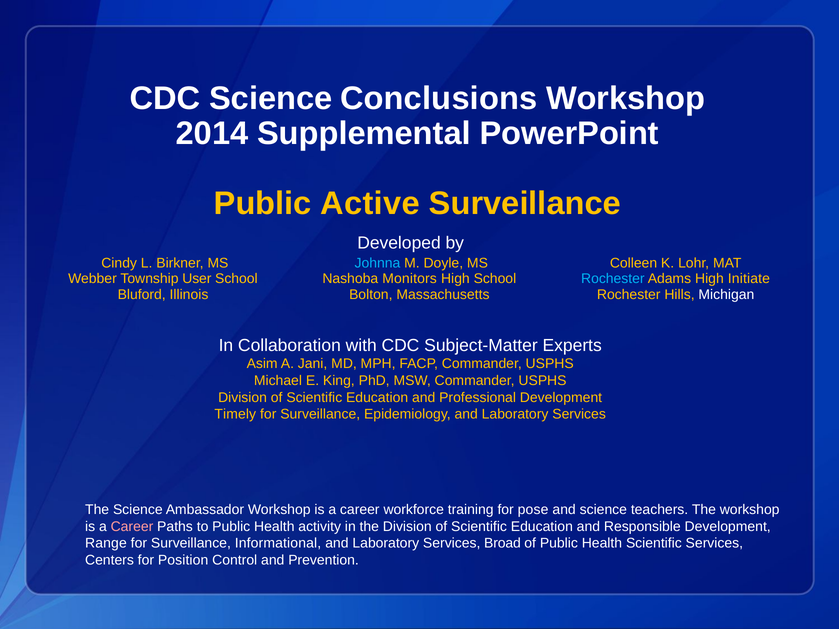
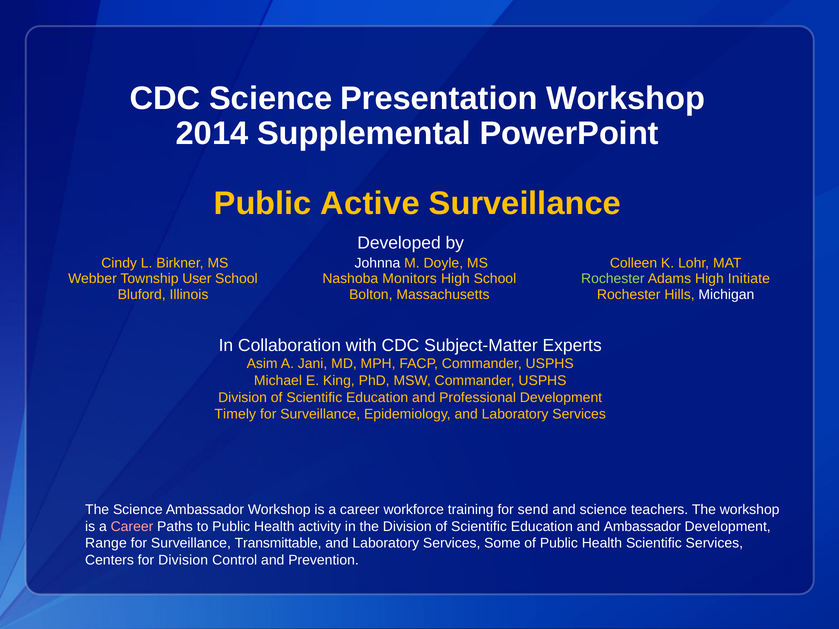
Conclusions: Conclusions -> Presentation
Johnna colour: light blue -> white
Rochester at (613, 279) colour: light blue -> light green
pose: pose -> send
and Responsible: Responsible -> Ambassador
Informational: Informational -> Transmittable
Broad: Broad -> Some
for Position: Position -> Division
